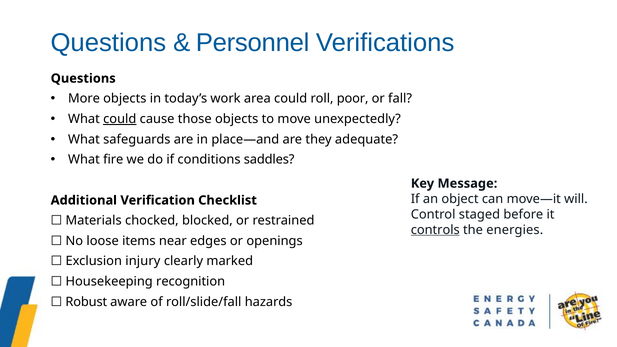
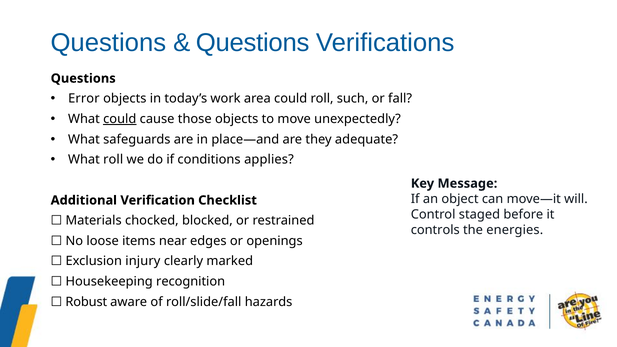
Personnel at (253, 43): Personnel -> Questions
More: More -> Error
poor: poor -> such
What fire: fire -> roll
saddles: saddles -> applies
controls underline: present -> none
